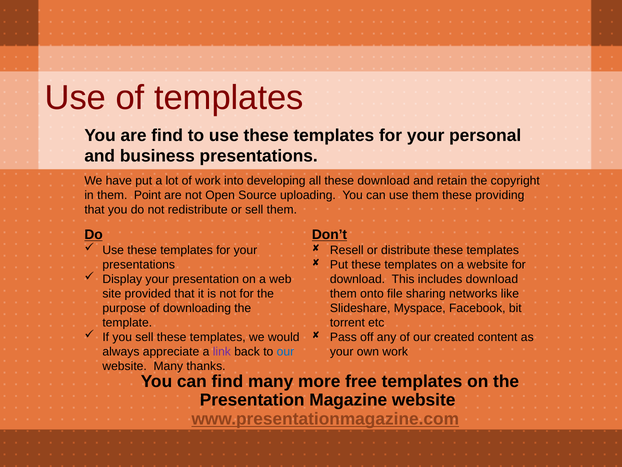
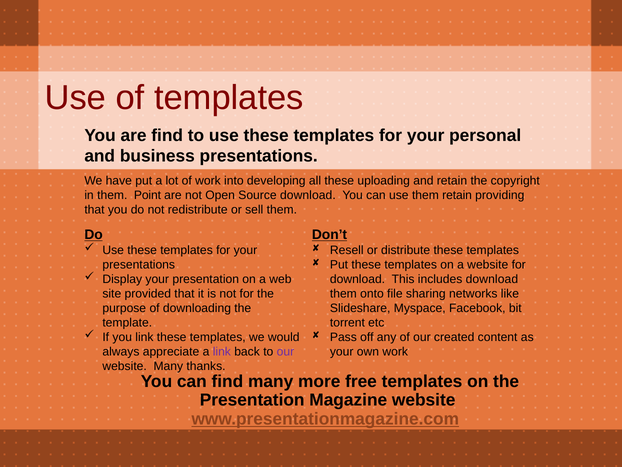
these download: download -> uploading
Source uploading: uploading -> download
them these: these -> retain
you sell: sell -> link
our at (285, 352) colour: blue -> purple
